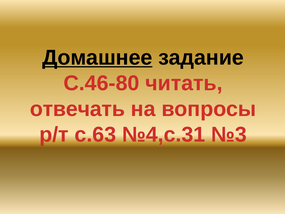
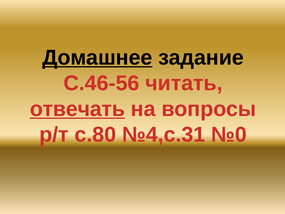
С.46-80: С.46-80 -> С.46-56
отвечать underline: none -> present
с.63: с.63 -> с.80
№3: №3 -> №0
